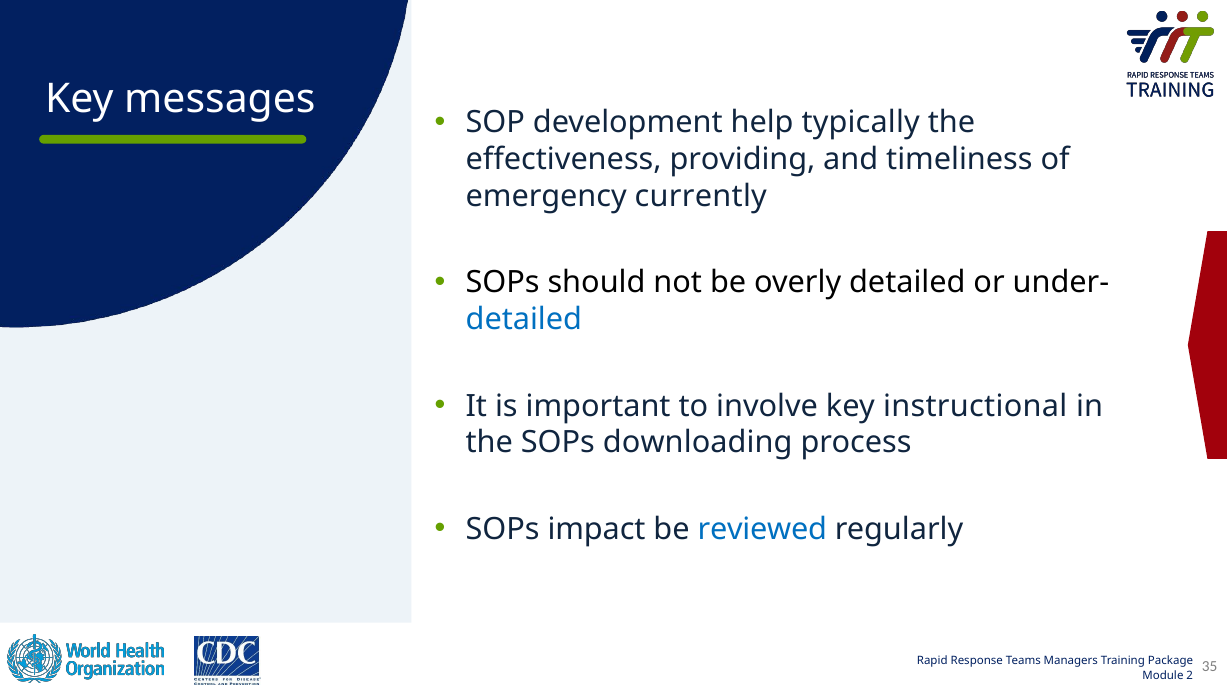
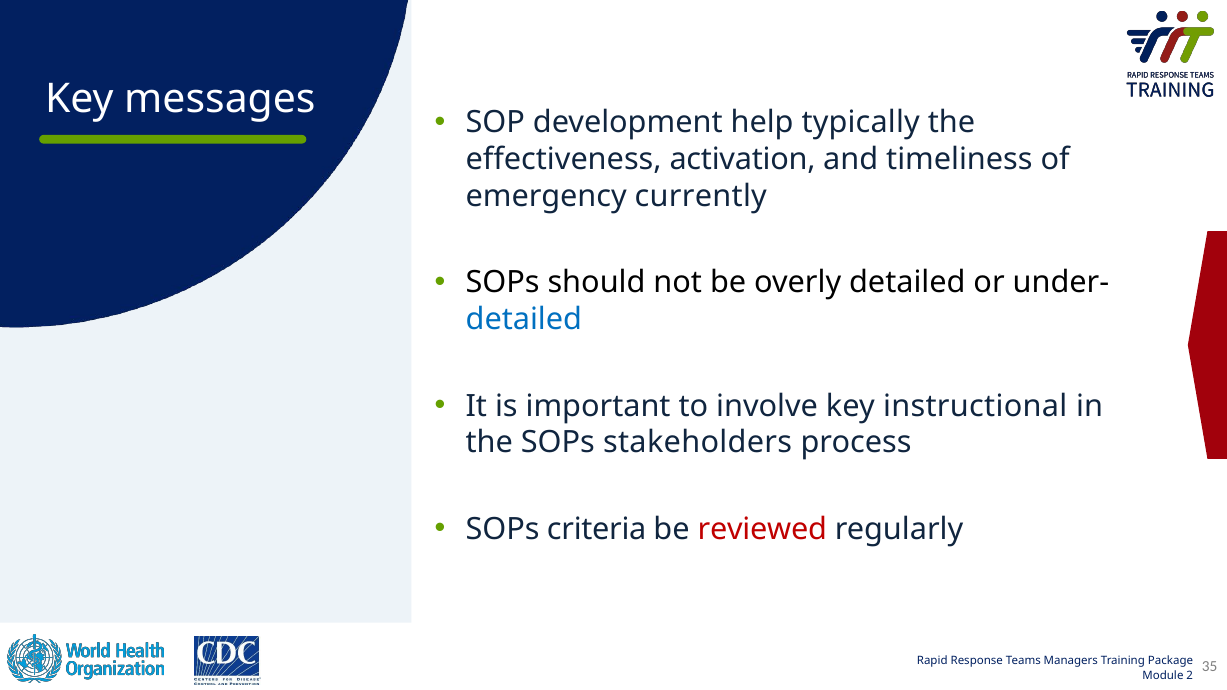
providing: providing -> activation
downloading: downloading -> stakeholders
impact: impact -> criteria
reviewed colour: blue -> red
